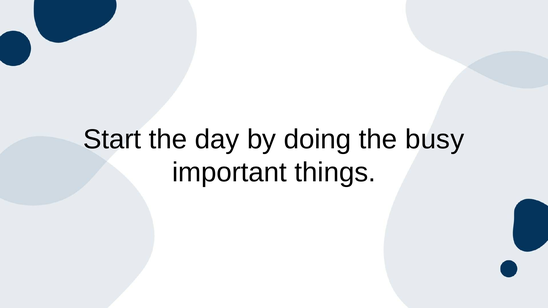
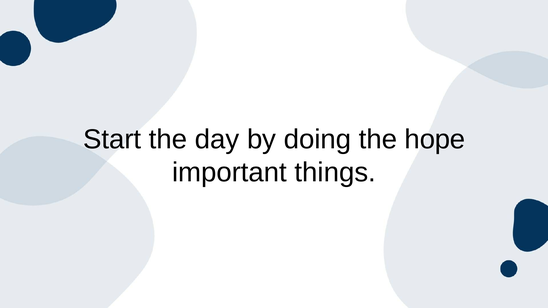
busy: busy -> hope
